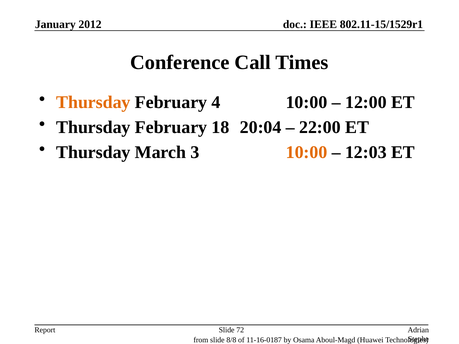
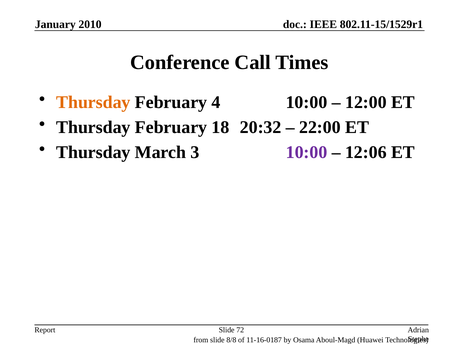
2012: 2012 -> 2010
20:04: 20:04 -> 20:32
10:00 at (307, 152) colour: orange -> purple
12:03: 12:03 -> 12:06
